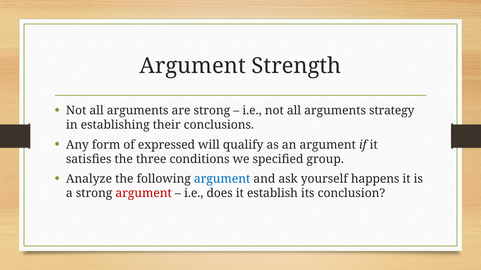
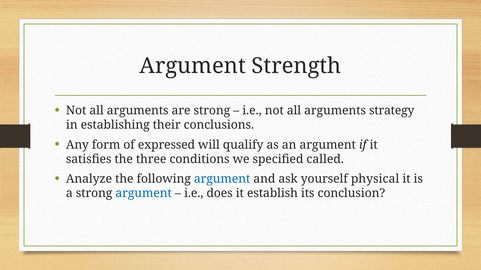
group: group -> called
happens: happens -> physical
argument at (144, 194) colour: red -> blue
